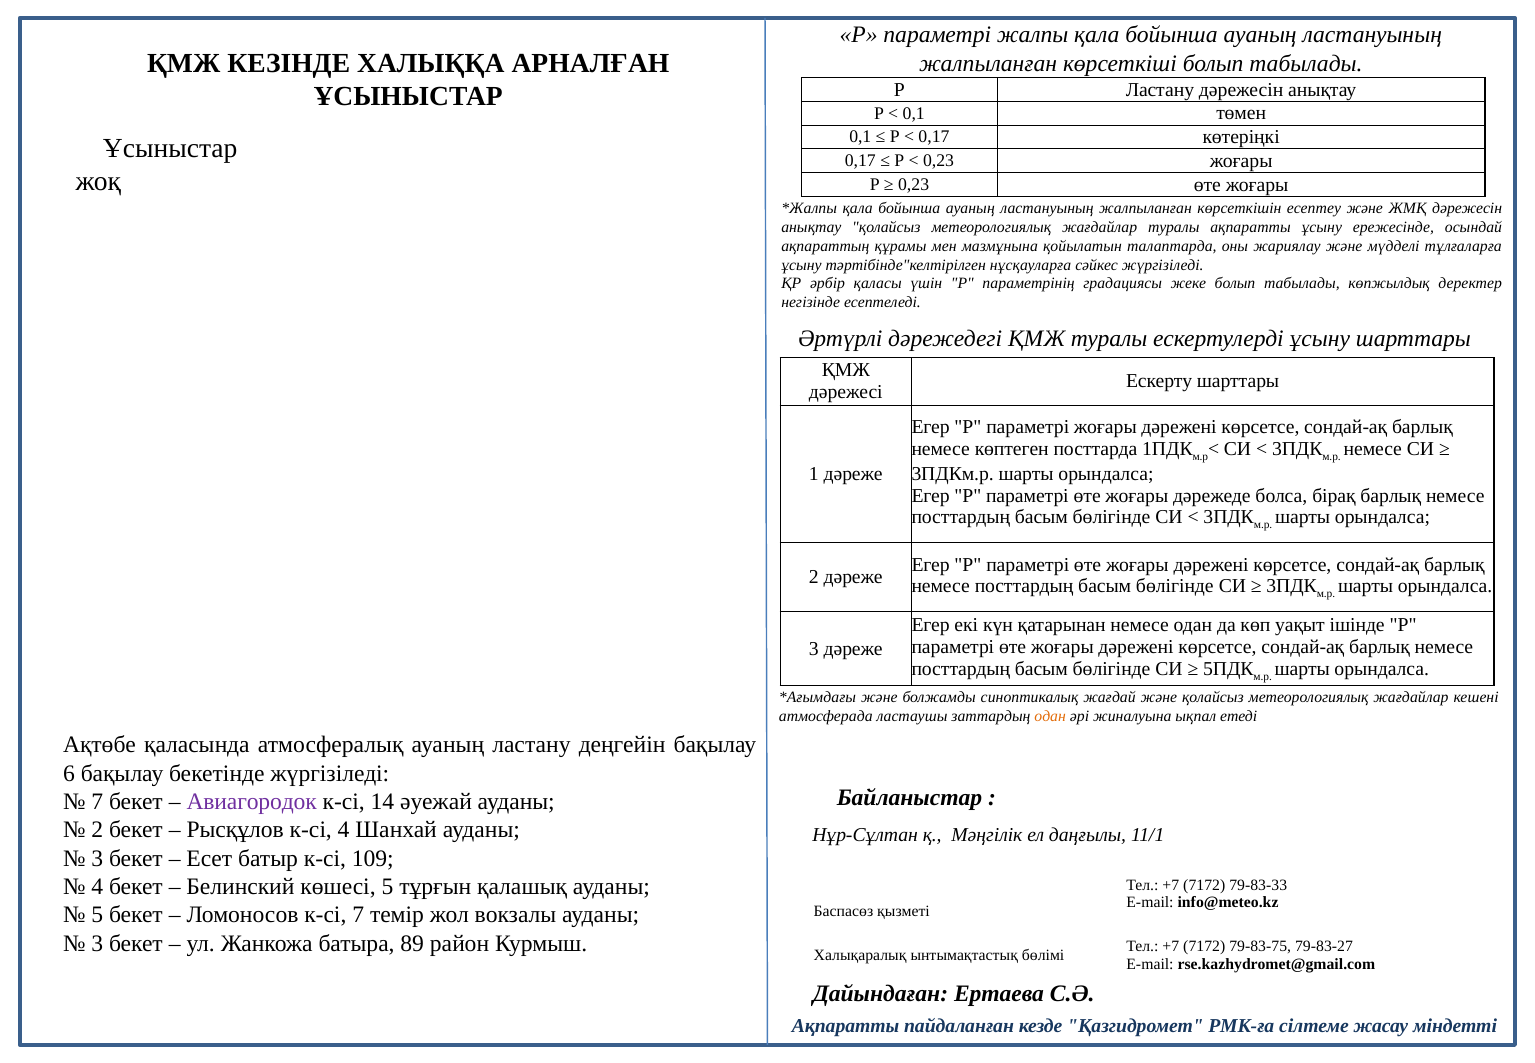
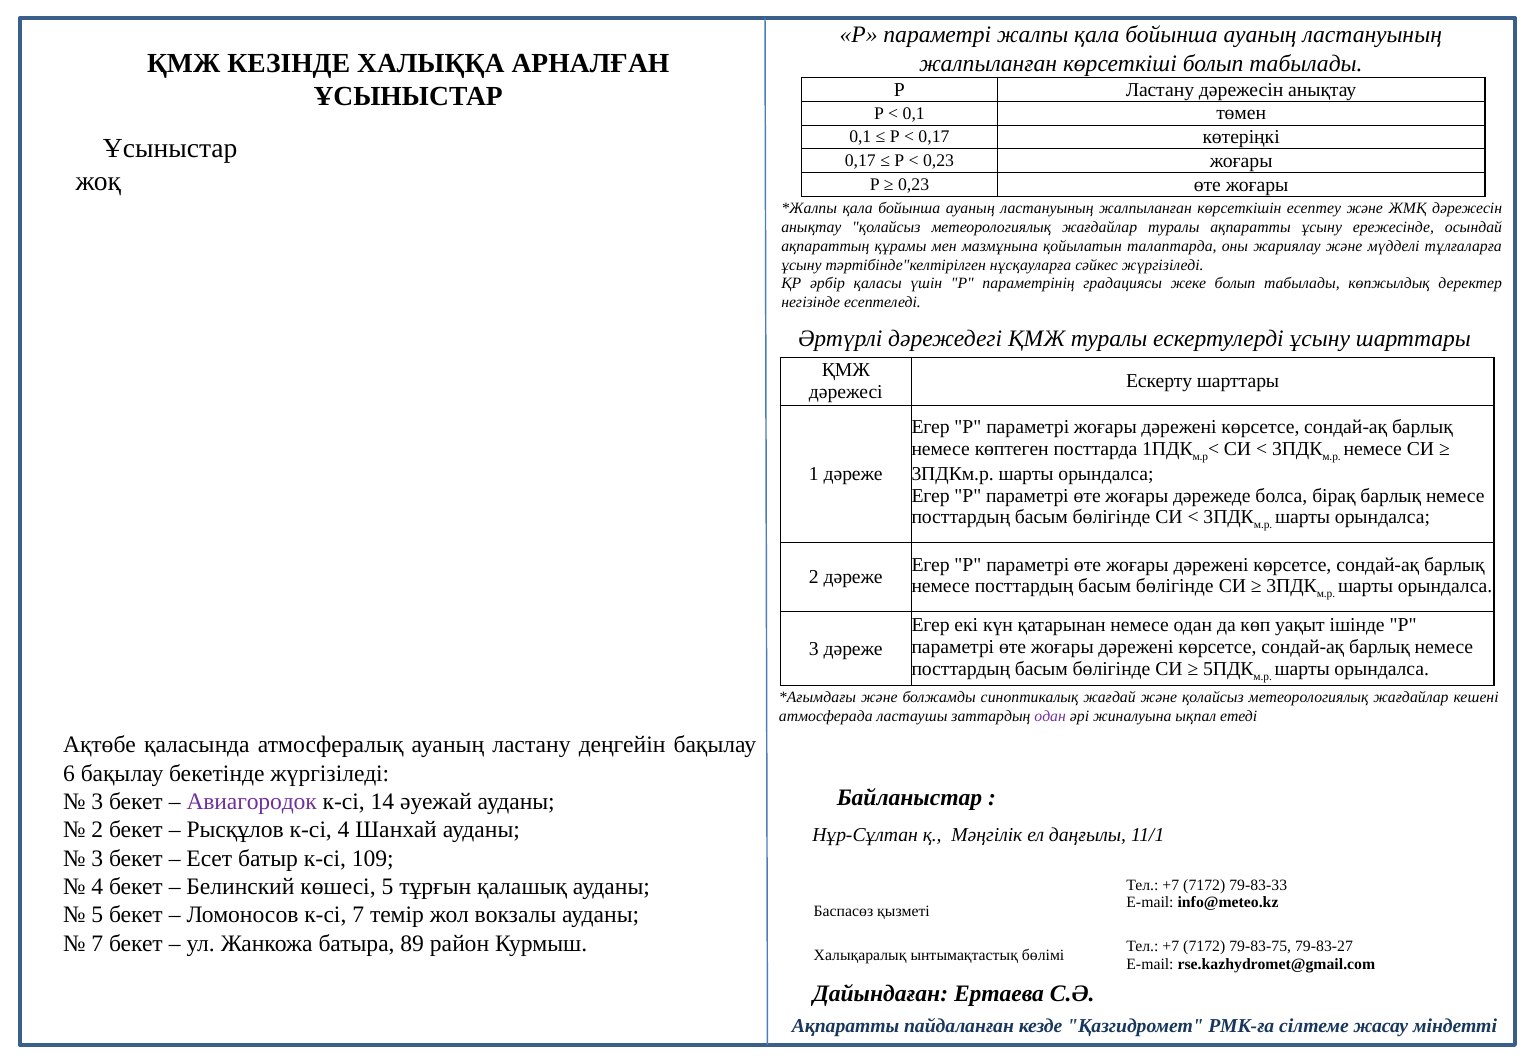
одан at (1050, 716) colour: orange -> purple
7 at (97, 801): 7 -> 3
3 at (97, 943): 3 -> 7
